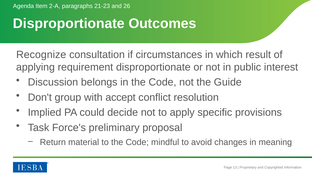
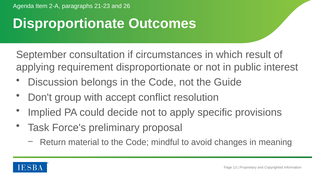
Recognize: Recognize -> September
